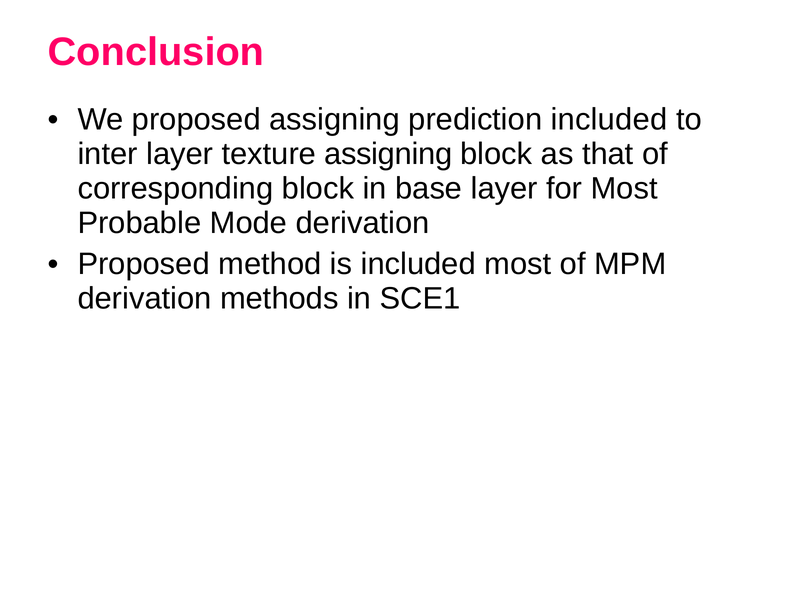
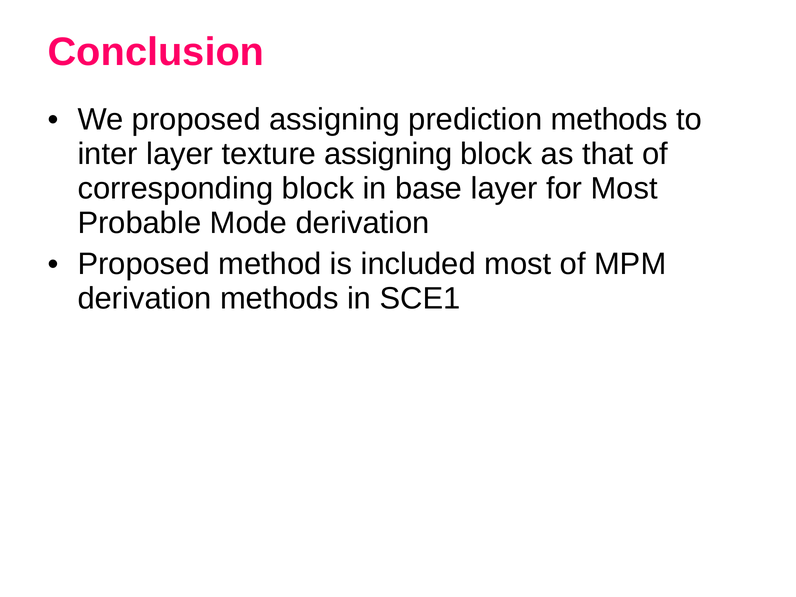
prediction included: included -> methods
